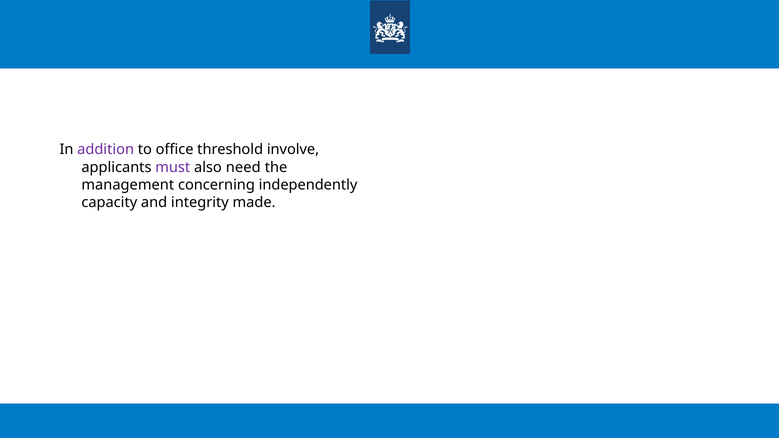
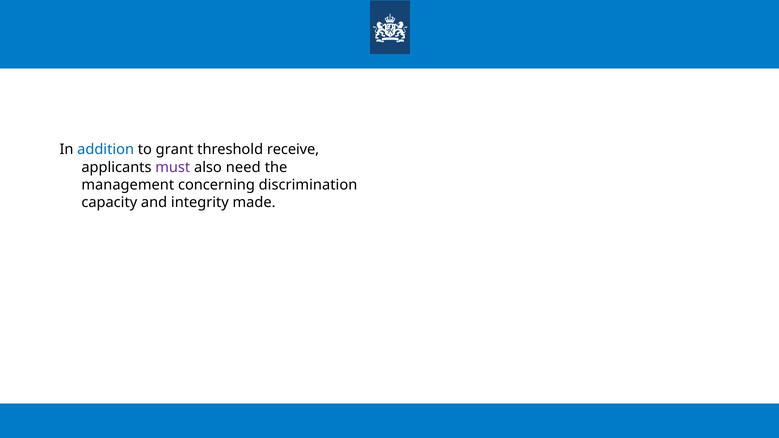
addition colour: purple -> blue
office: office -> grant
involve: involve -> receive
independently: independently -> discrimination
